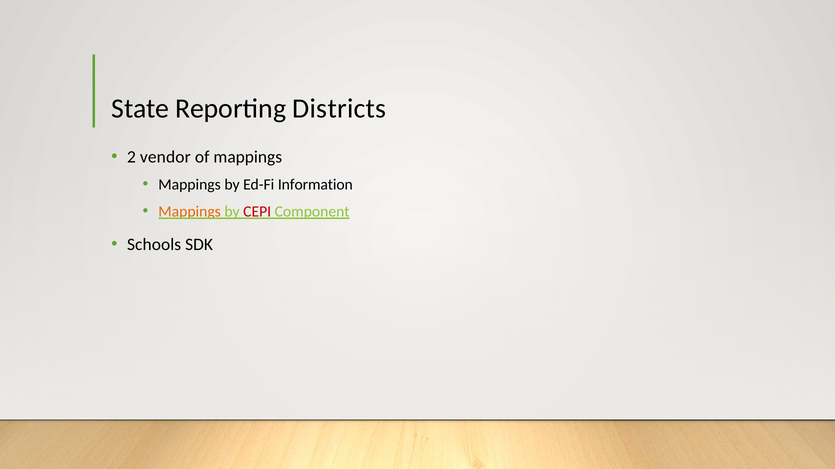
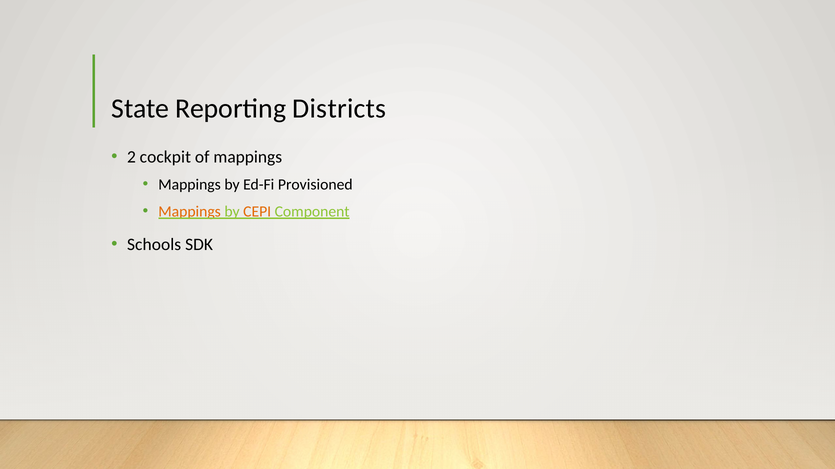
vendor: vendor -> cockpit
Information: Information -> Provisioned
CEPI colour: red -> orange
